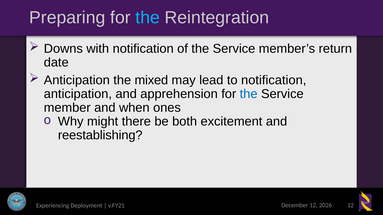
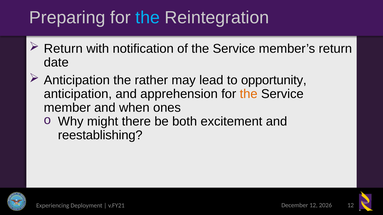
Downs at (63, 49): Downs -> Return
mixed: mixed -> rather
to notification: notification -> opportunity
the at (249, 94) colour: blue -> orange
